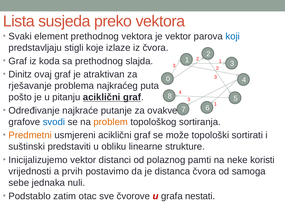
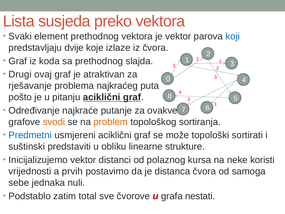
stigli: stigli -> dvije
Dinitz: Dinitz -> Drugi
svodi colour: blue -> orange
Predmetni colour: orange -> blue
pamti: pamti -> kursa
otac: otac -> total
